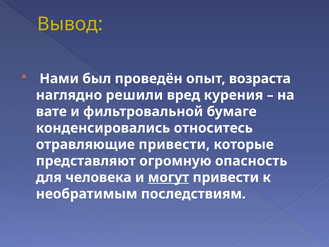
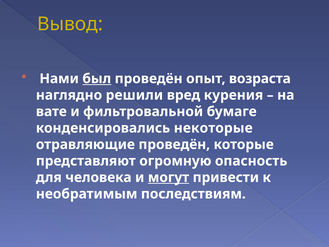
был underline: none -> present
относитесь: относитесь -> некоторые
отравляющие привести: привести -> проведён
